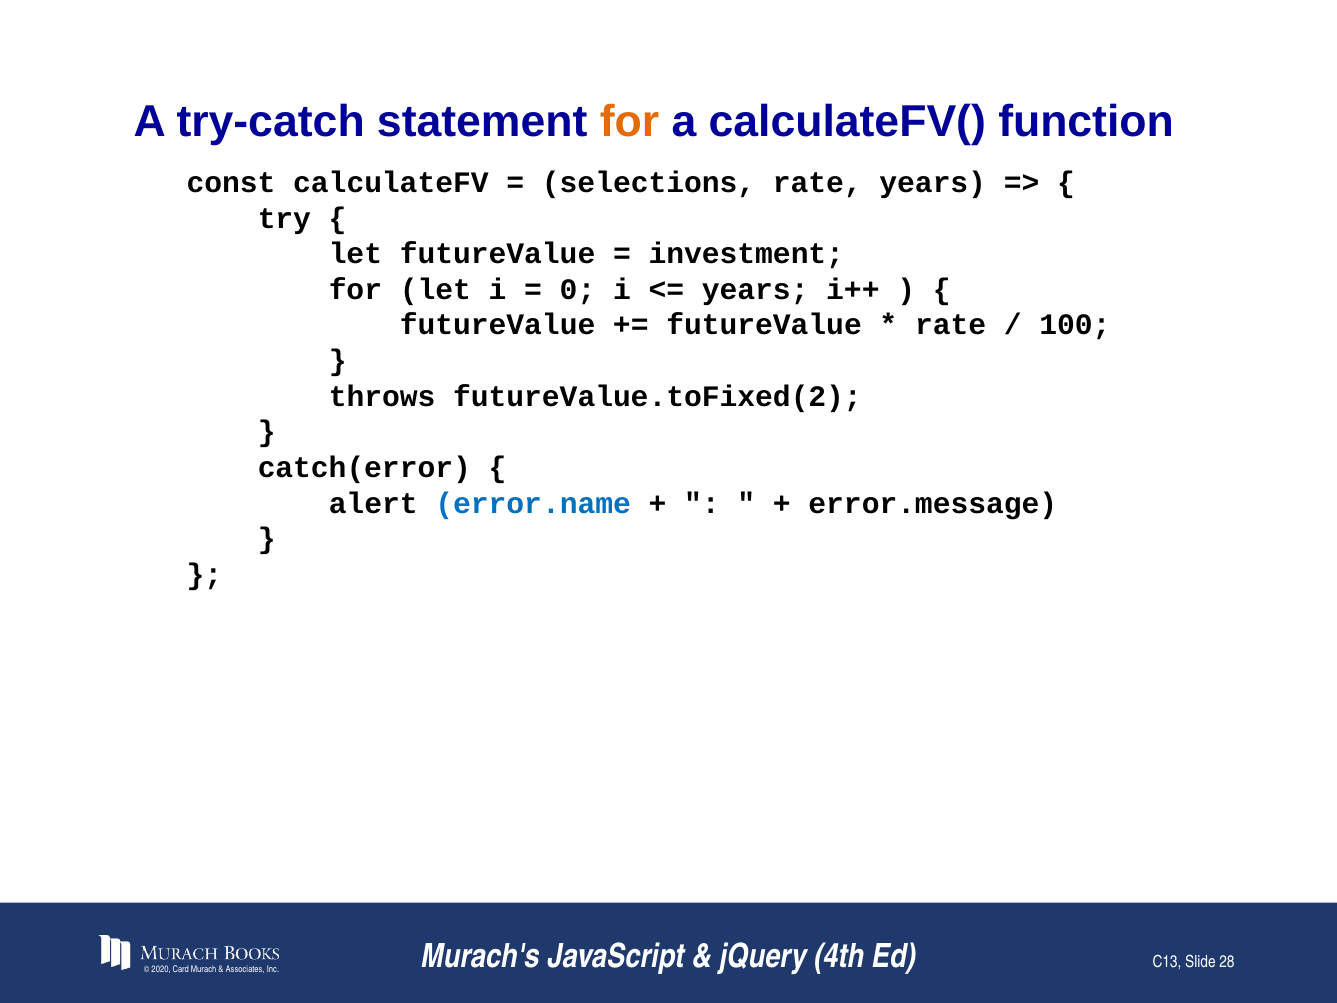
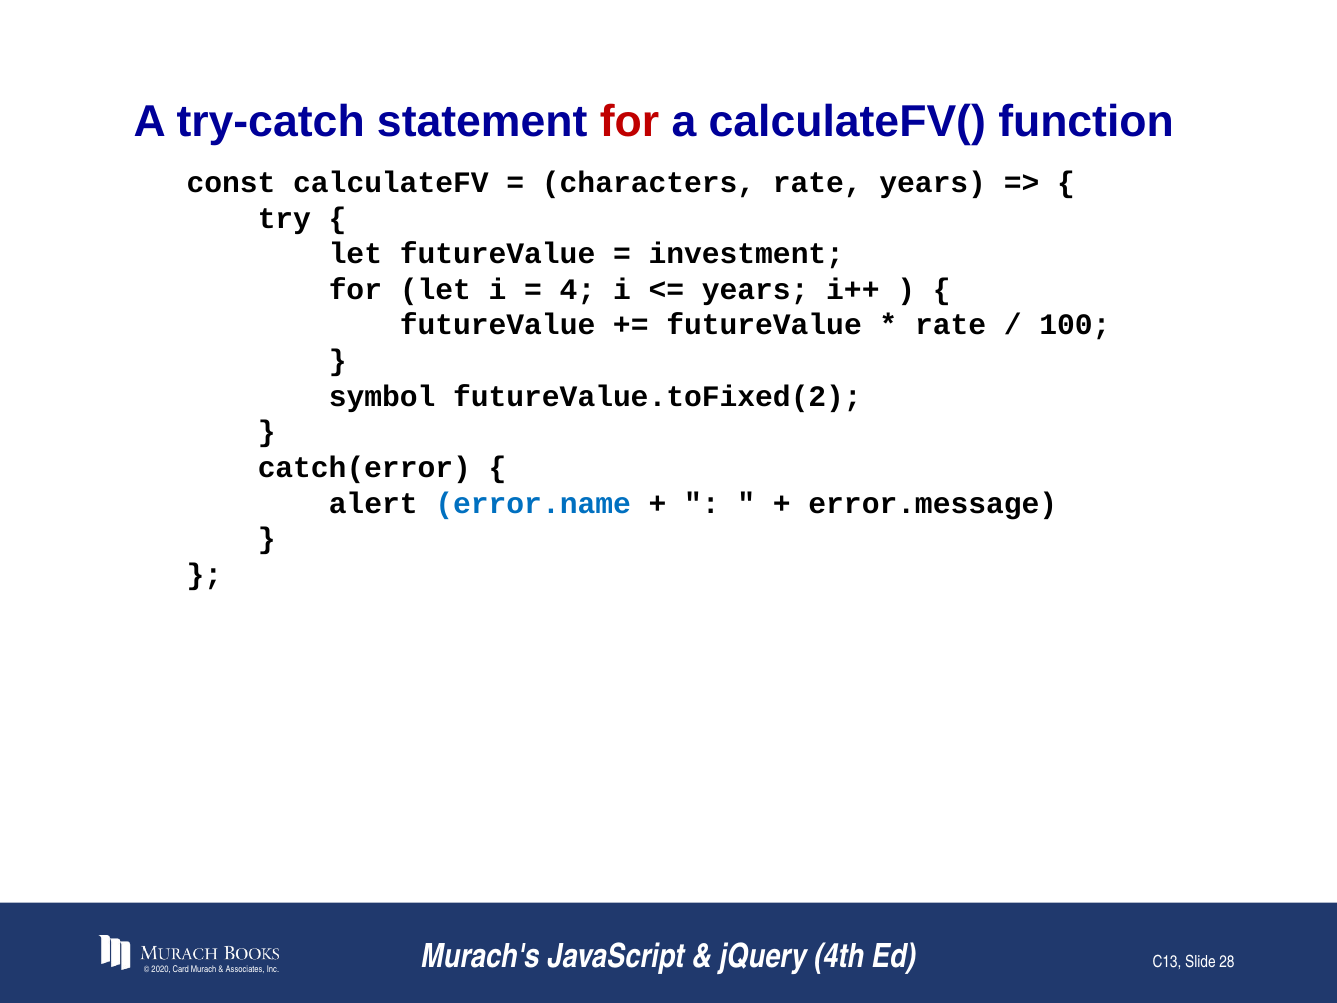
for at (629, 121) colour: orange -> red
selections: selections -> characters
0: 0 -> 4
throws: throws -> symbol
